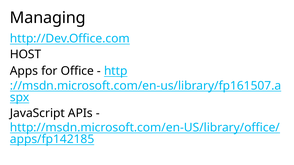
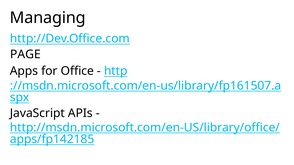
HOST: HOST -> PAGE
